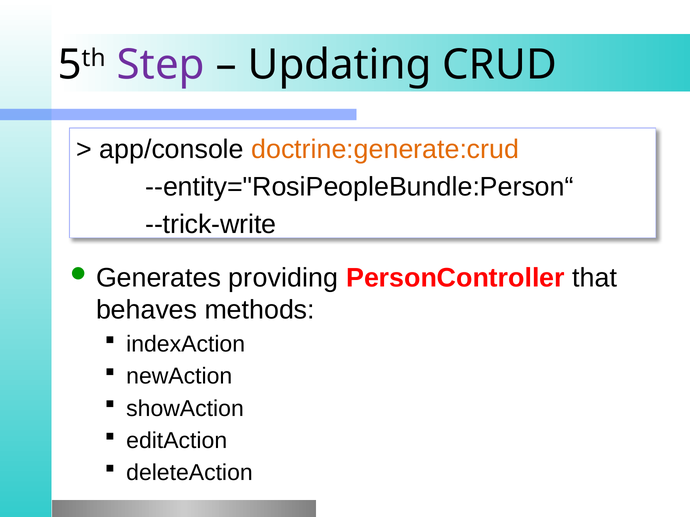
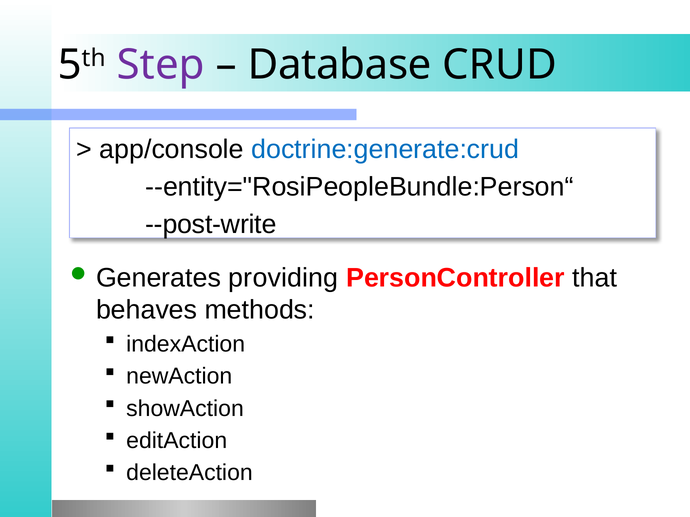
Updating: Updating -> Database
doctrine:generate:crud colour: orange -> blue
--trick-write: --trick-write -> --post-write
